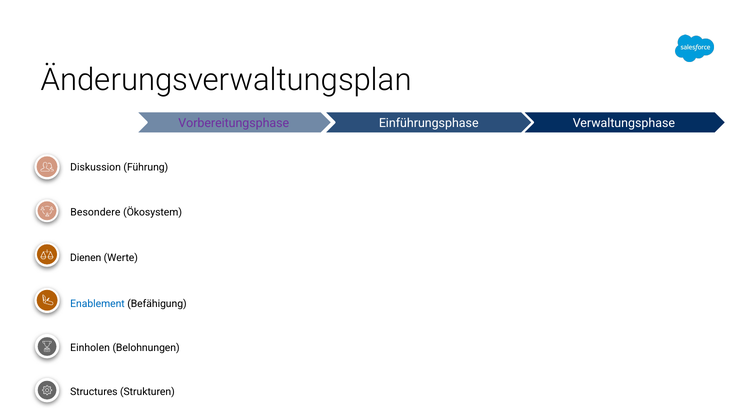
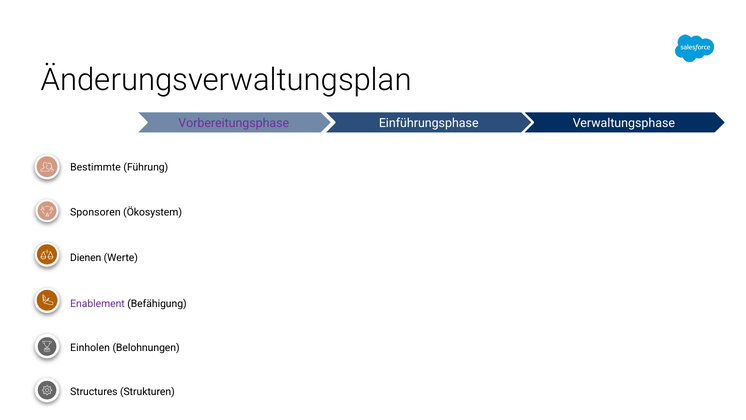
Diskussion: Diskussion -> Bestimmte
Besondere: Besondere -> Sponsoren
Enablement colour: blue -> purple
